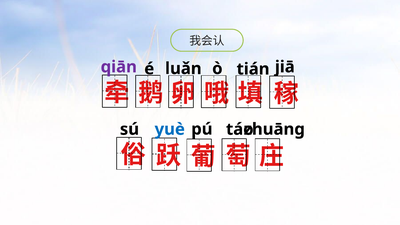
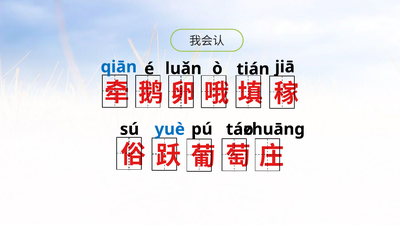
qiān colour: purple -> blue
